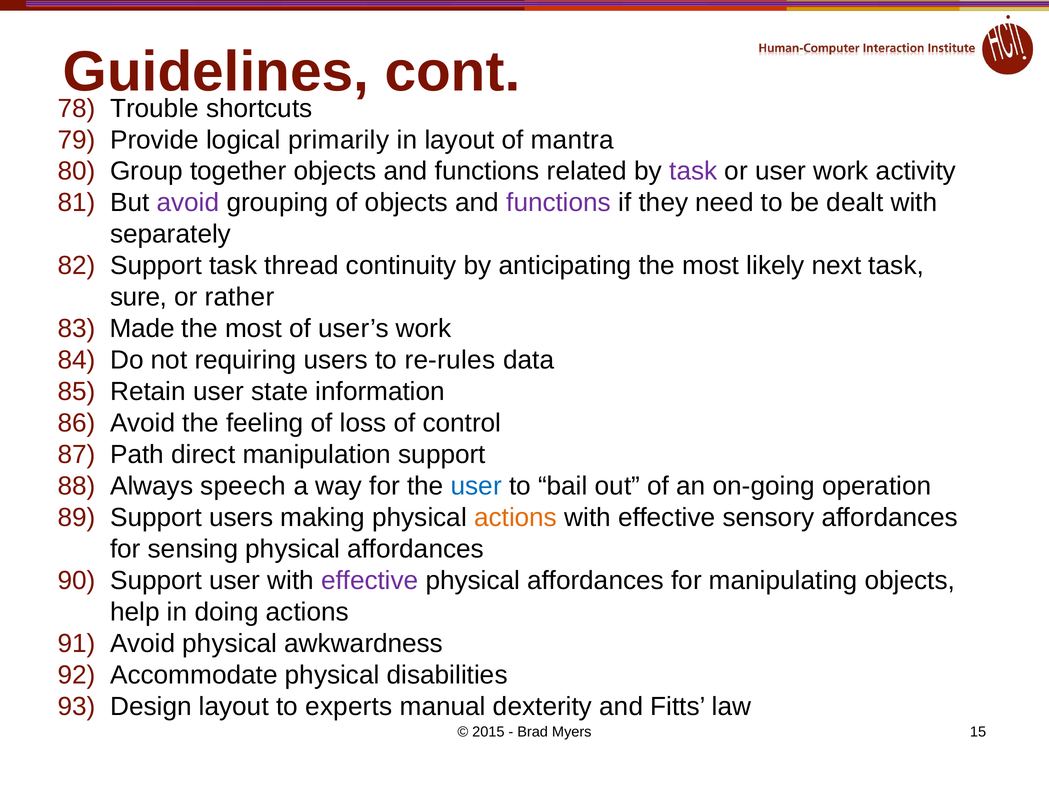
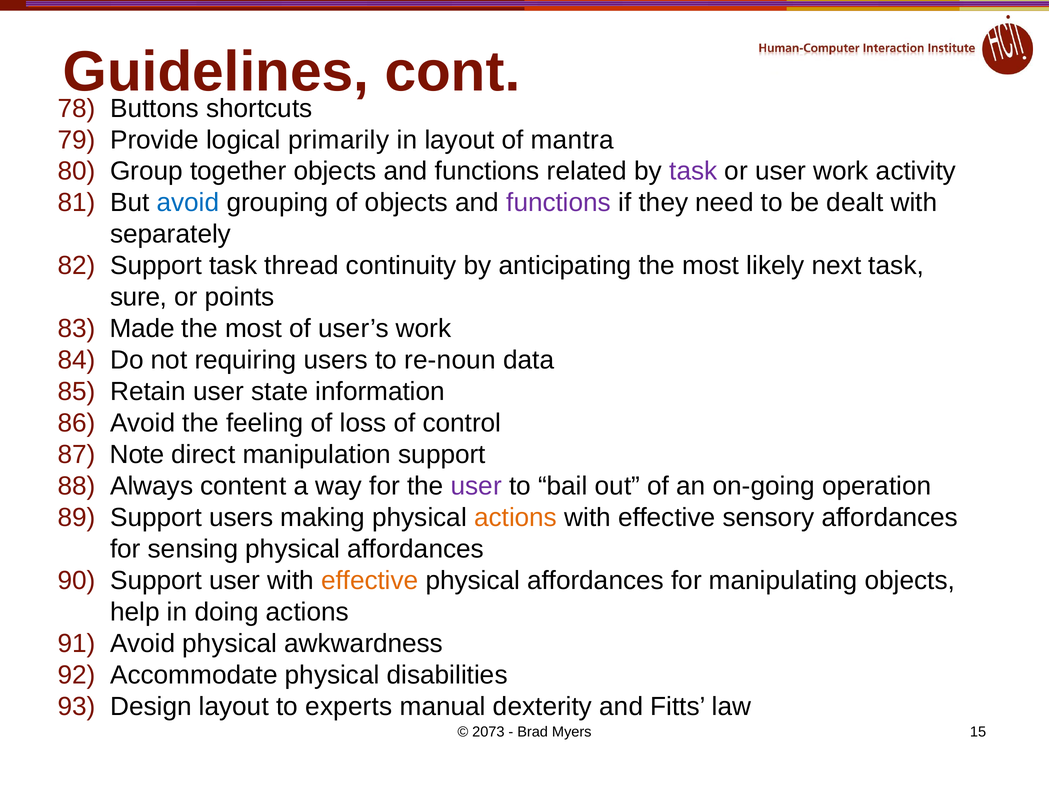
Trouble: Trouble -> Buttons
avoid at (188, 203) colour: purple -> blue
rather: rather -> points
re-rules: re-rules -> re-noun
Path: Path -> Note
speech: speech -> content
user at (476, 486) colour: blue -> purple
effective at (370, 580) colour: purple -> orange
2015: 2015 -> 2073
